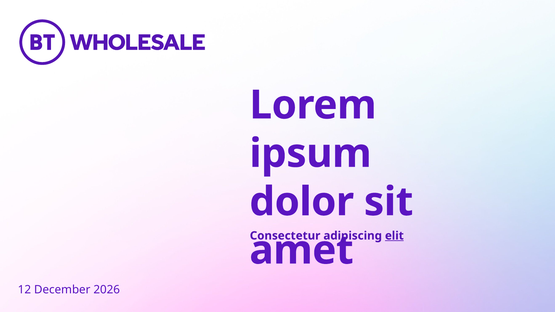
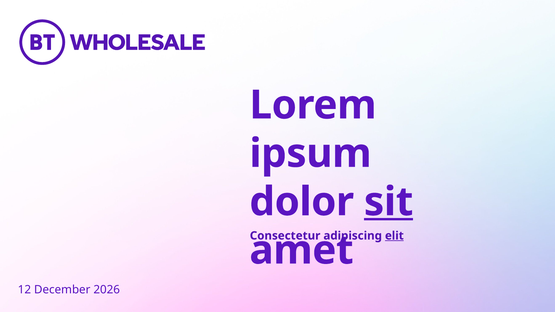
sit underline: none -> present
